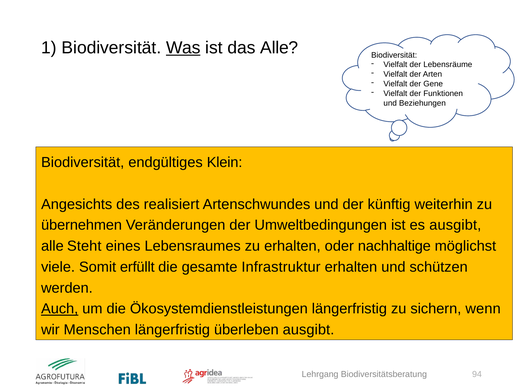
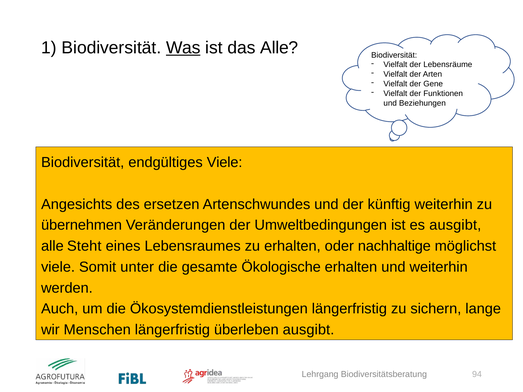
endgültiges Klein: Klein -> Viele
realisiert: realisiert -> ersetzen
erfüllt: erfüllt -> unter
Infrastruktur: Infrastruktur -> Ökologische
und schützen: schützen -> weiterhin
Auch underline: present -> none
wenn: wenn -> lange
